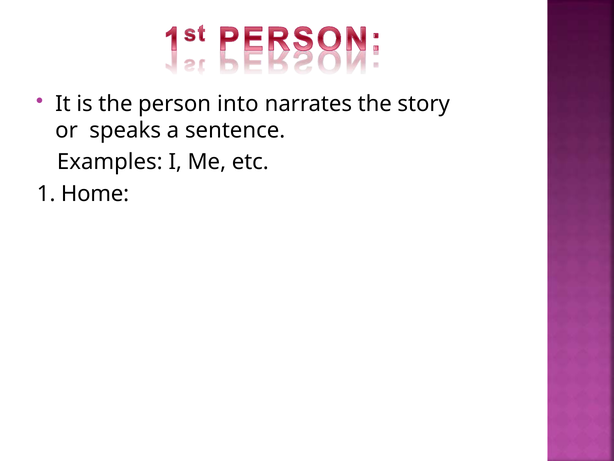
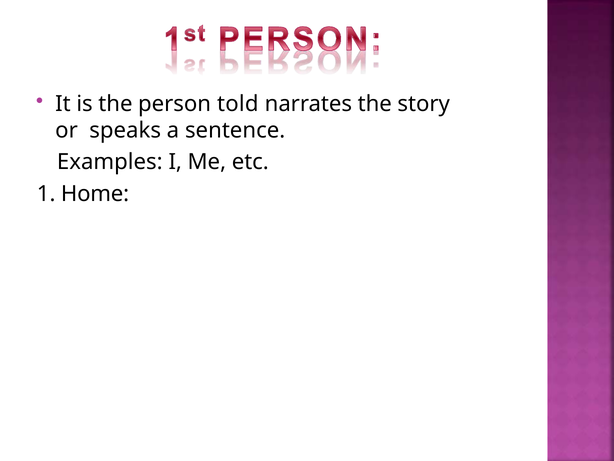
into: into -> told
